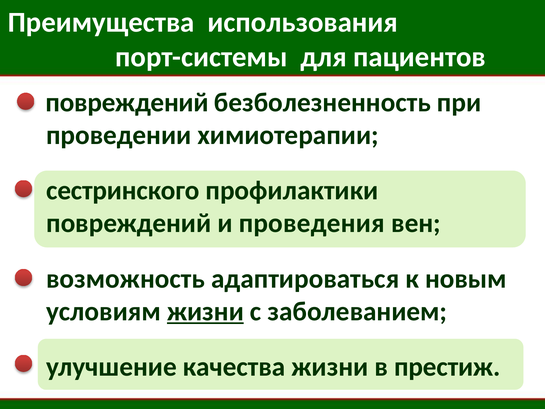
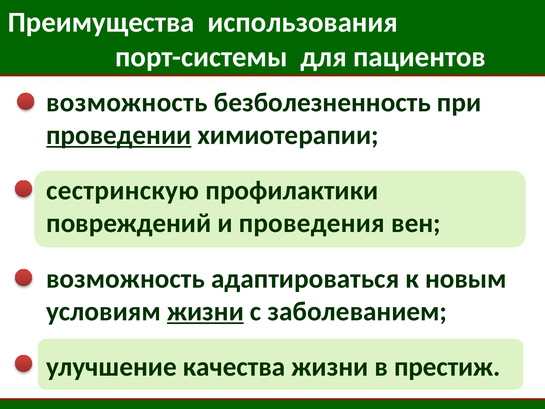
повреждений at (127, 102): повреждений -> возможность
проведении underline: none -> present
сестринского: сестринского -> сестринскую
